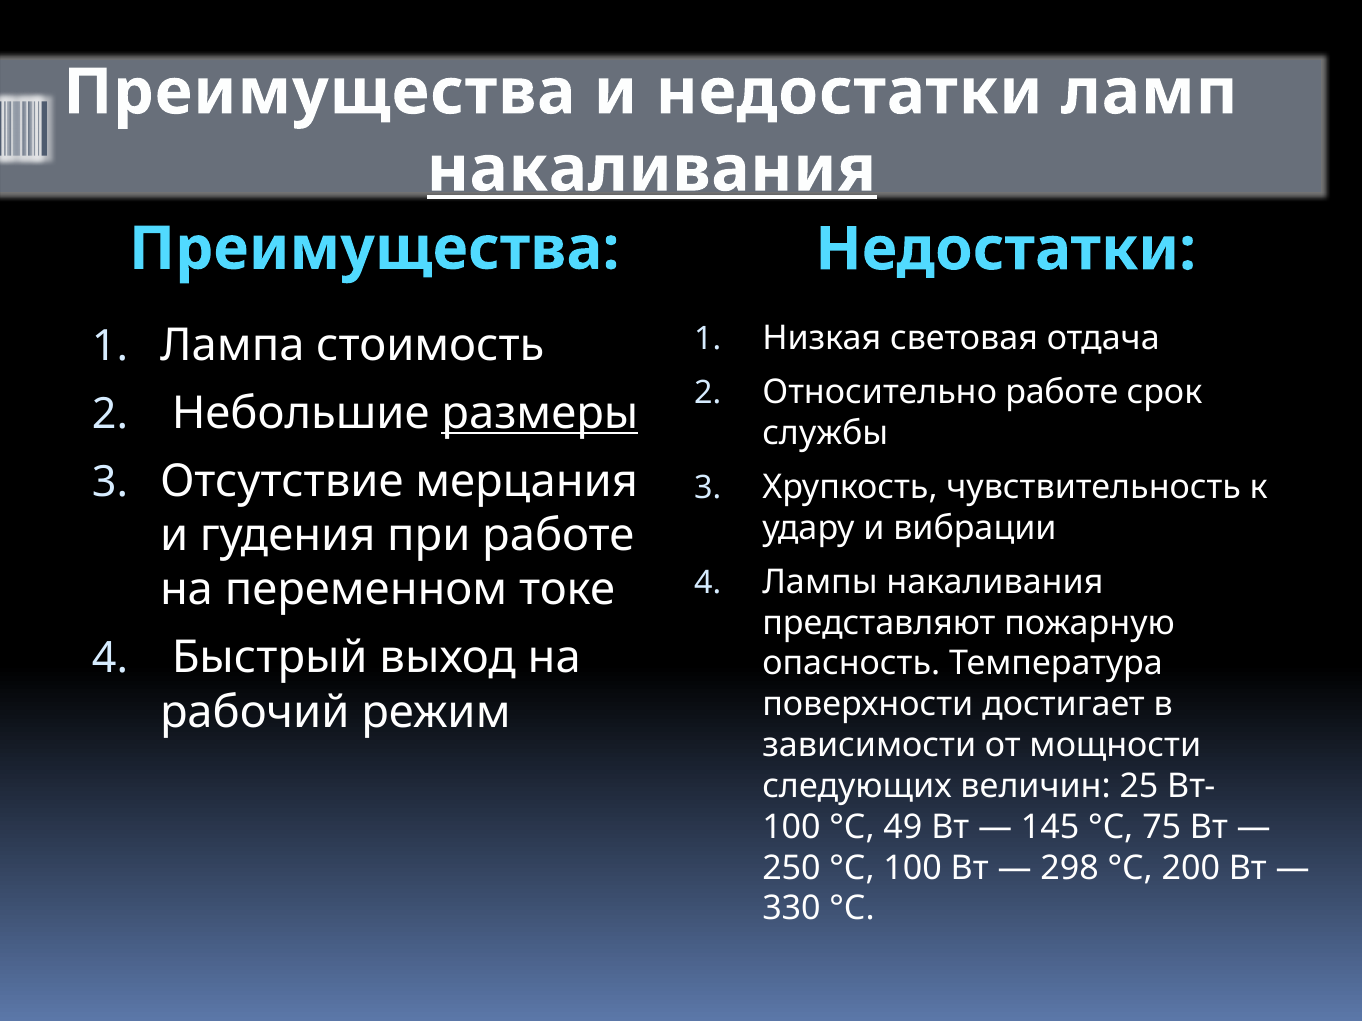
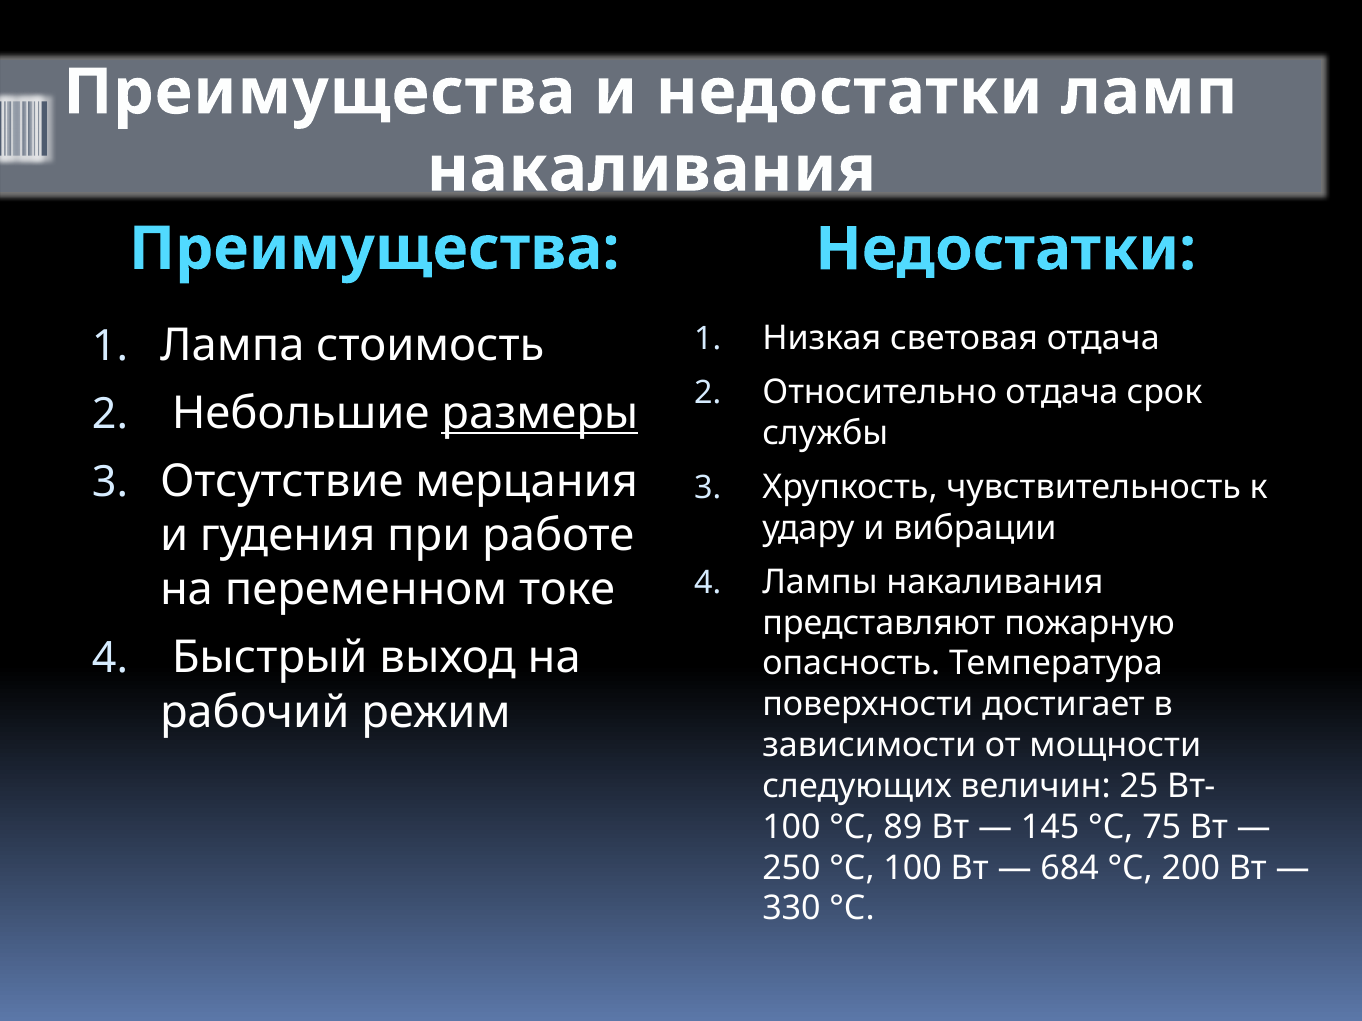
накаливания at (651, 169) underline: present -> none
Относительно работе: работе -> отдача
49: 49 -> 89
298: 298 -> 684
